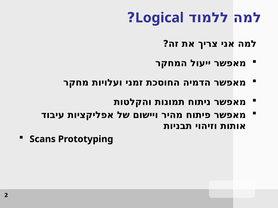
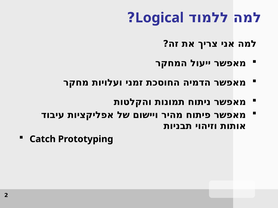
Scans: Scans -> Catch
